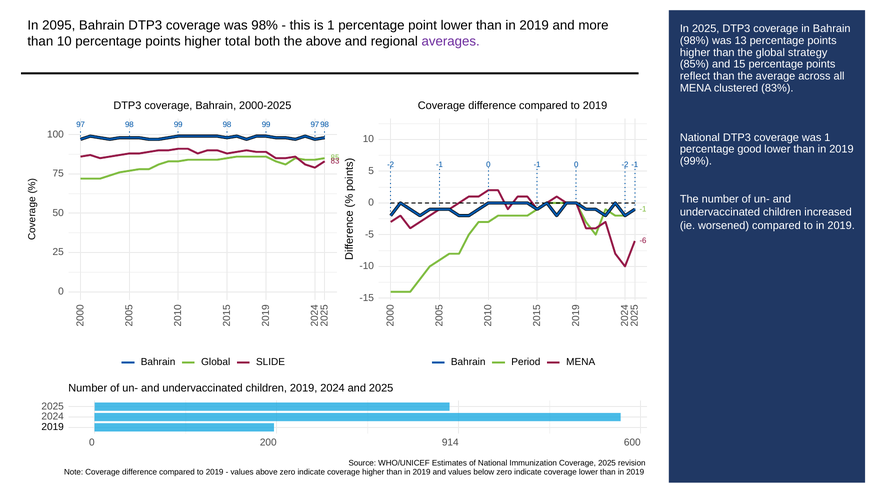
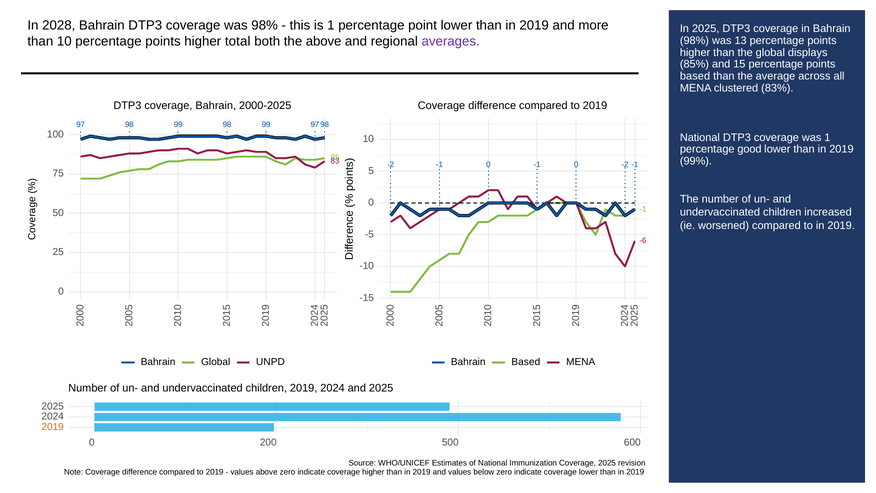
2095: 2095 -> 2028
strategy: strategy -> displays
reflect at (695, 76): reflect -> based
SLIDE: SLIDE -> UNPD
Bahrain Period: Period -> Based
2019 at (53, 427) colour: black -> orange
914: 914 -> 500
